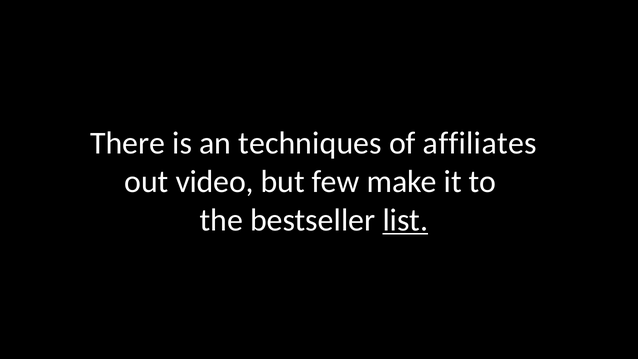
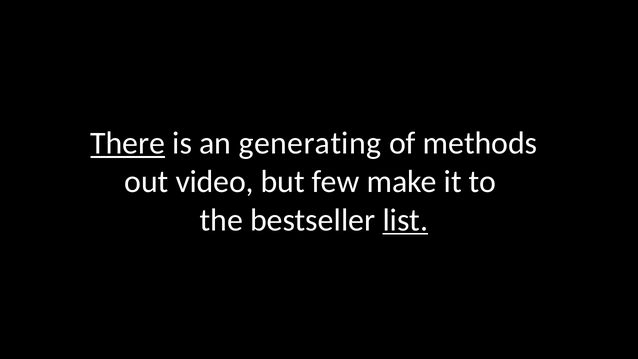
There underline: none -> present
techniques: techniques -> generating
affiliates: affiliates -> methods
